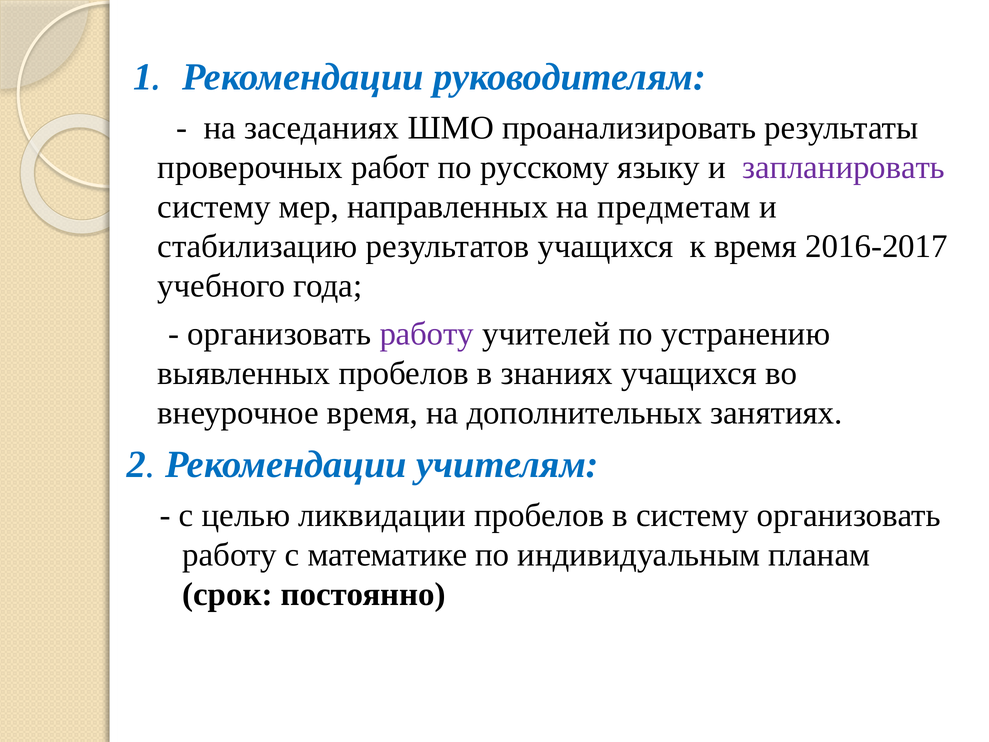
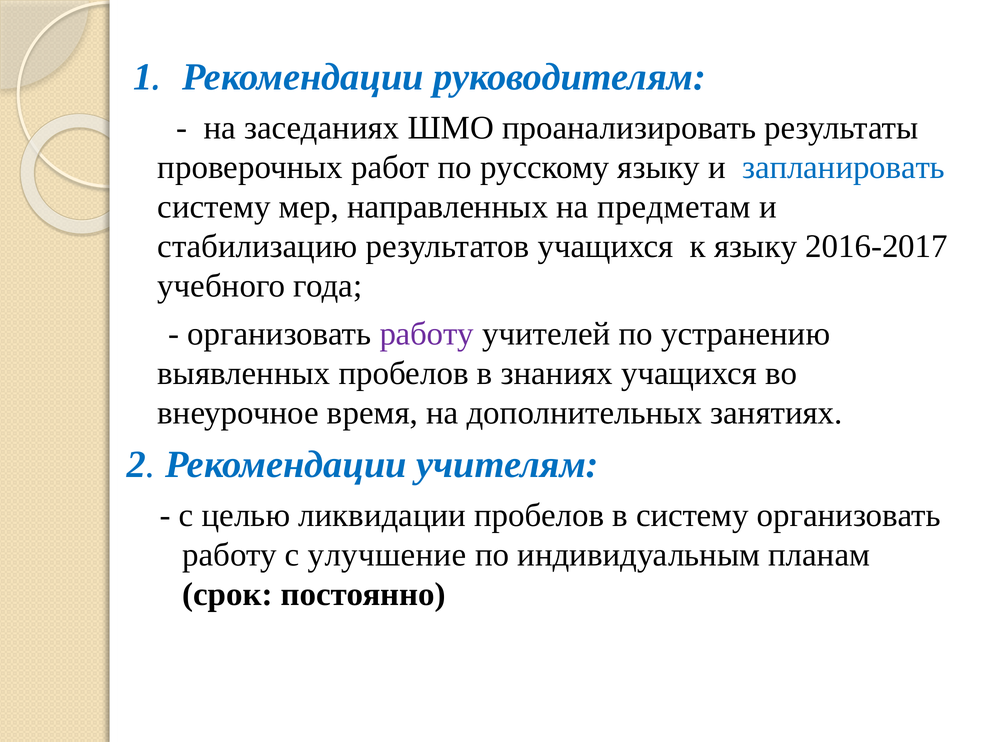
запланировать colour: purple -> blue
к время: время -> языку
математике: математике -> улучшение
